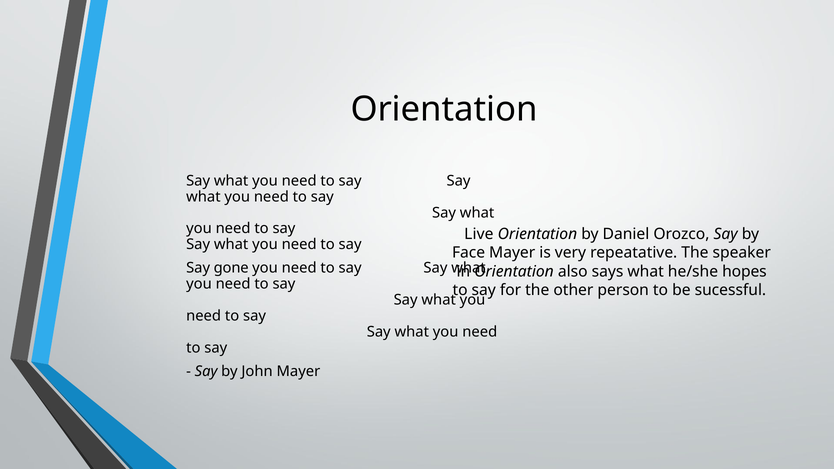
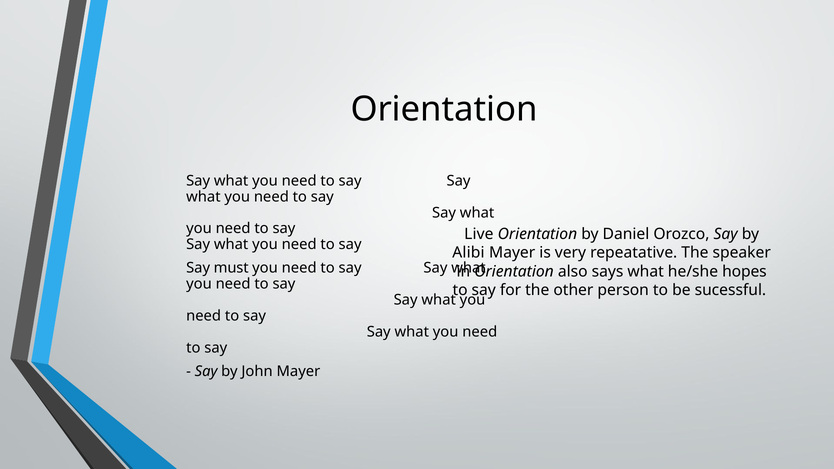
Face: Face -> Alibi
gone: gone -> must
